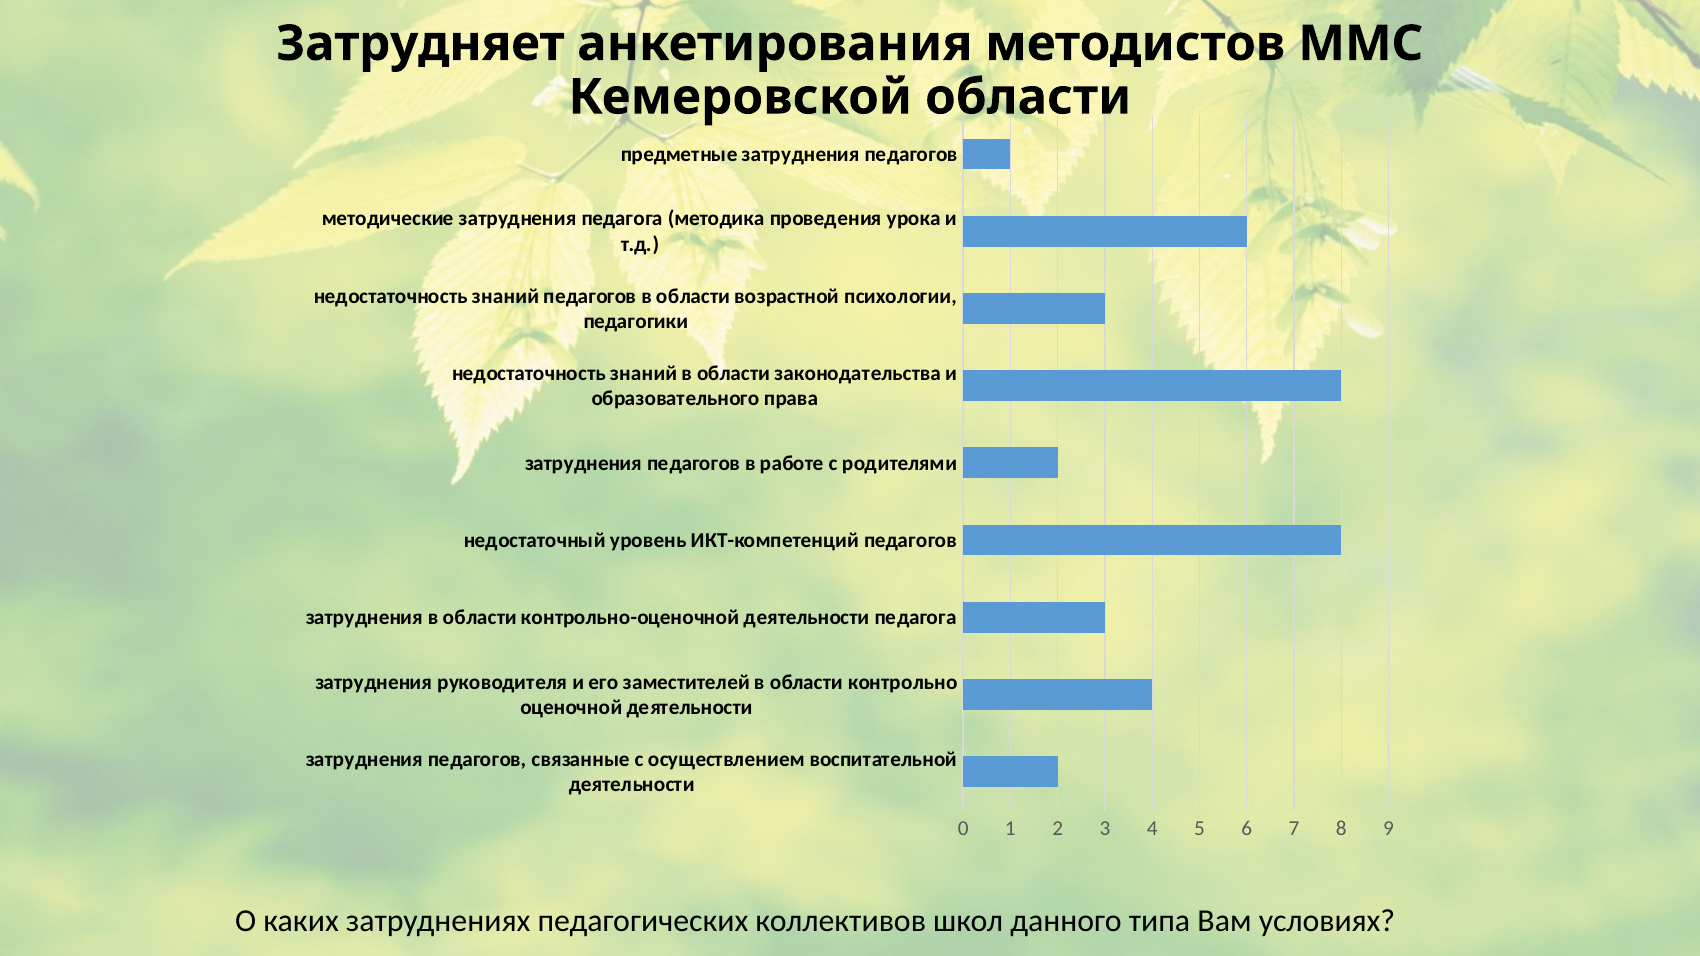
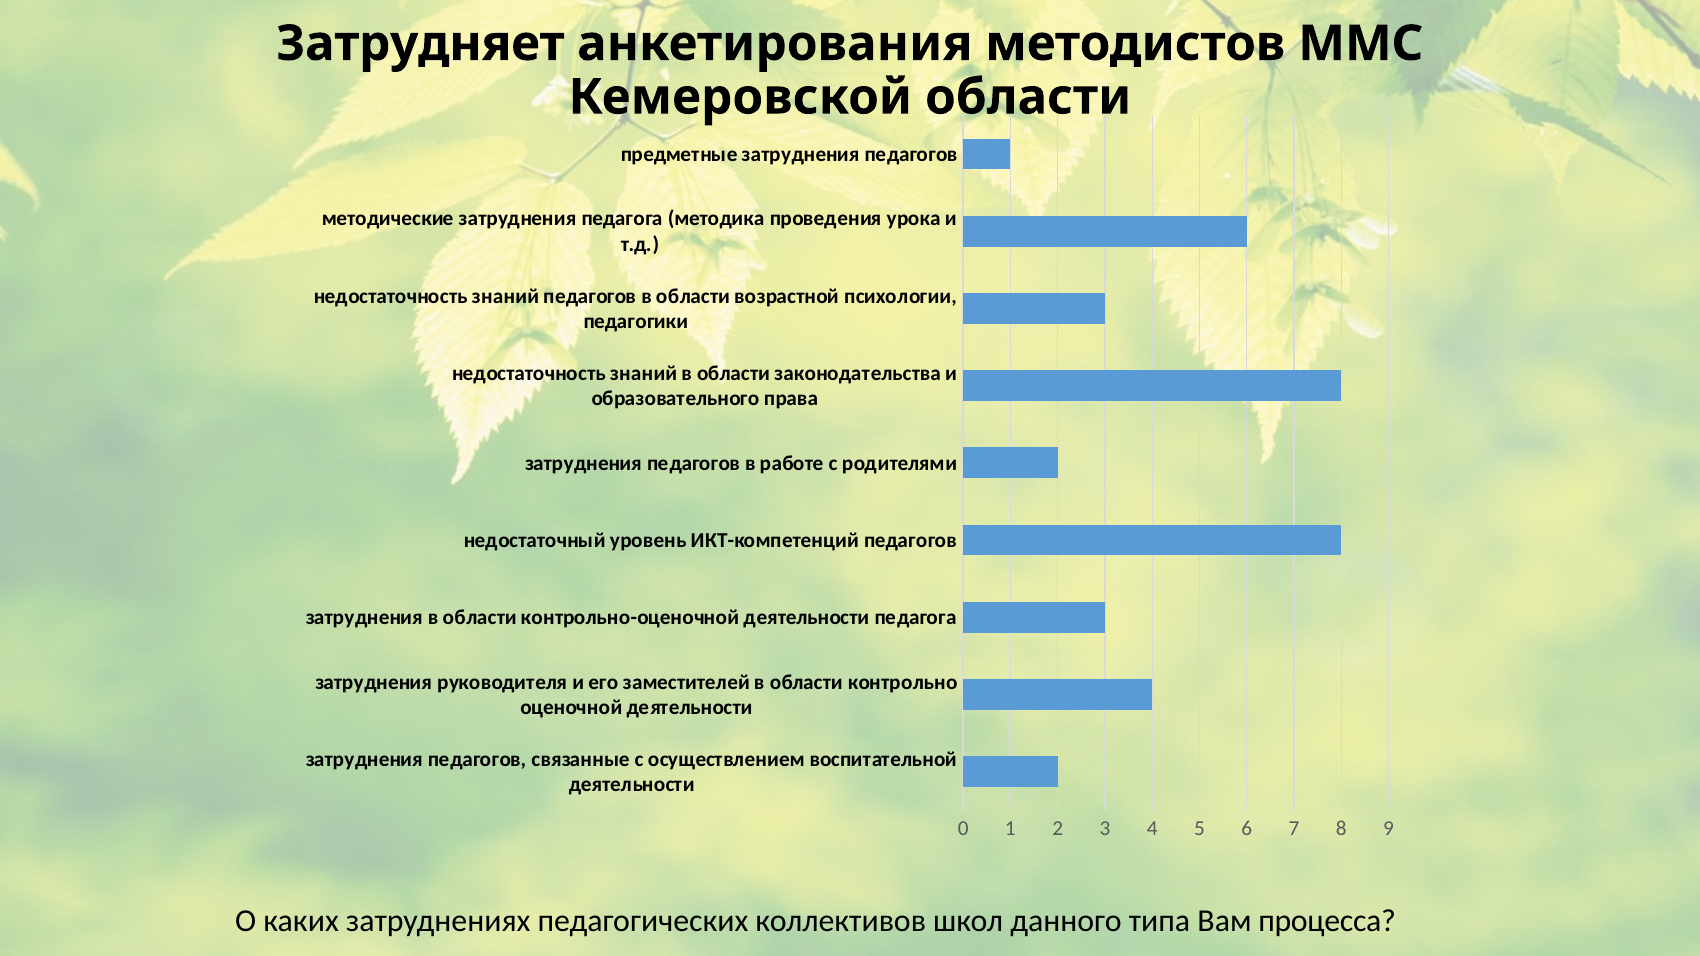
условиях: условиях -> процесса
